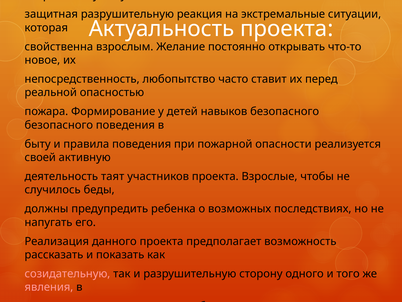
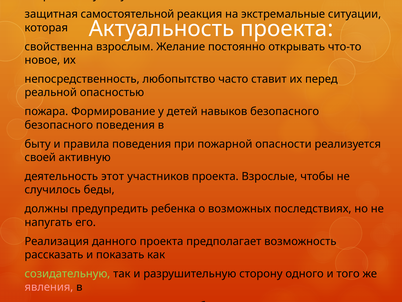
защитная разрушительную: разрушительную -> самостоятельной
таят: таят -> этот
созидательную colour: pink -> light green
